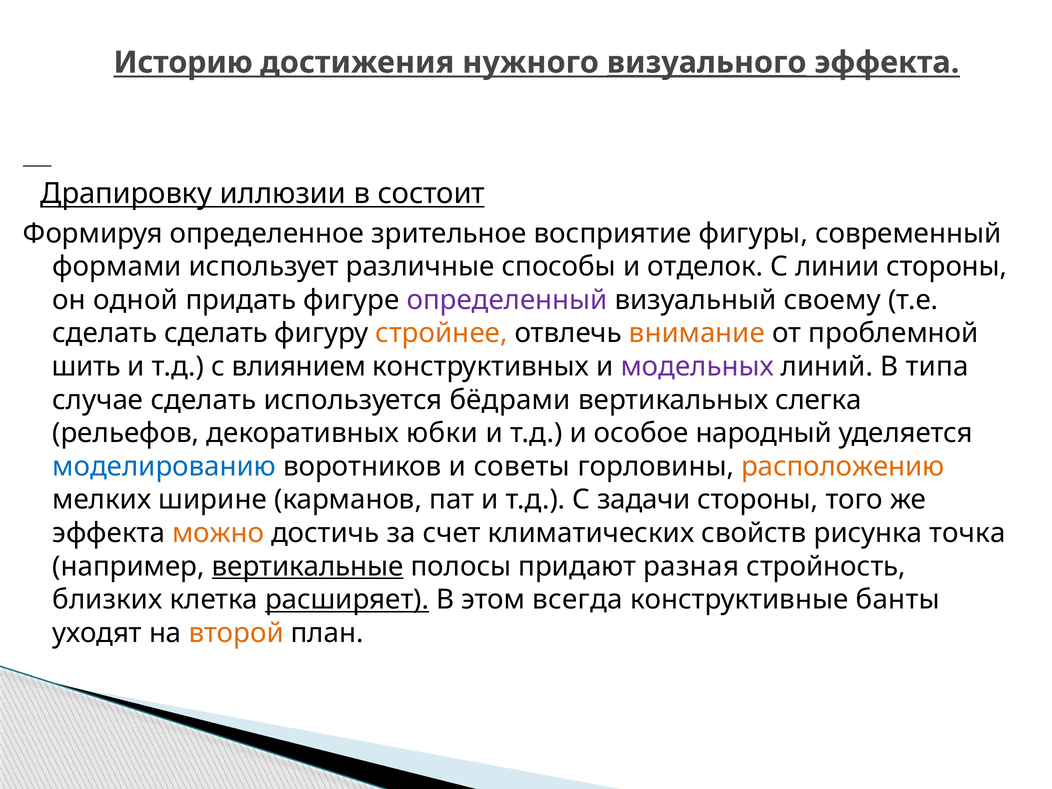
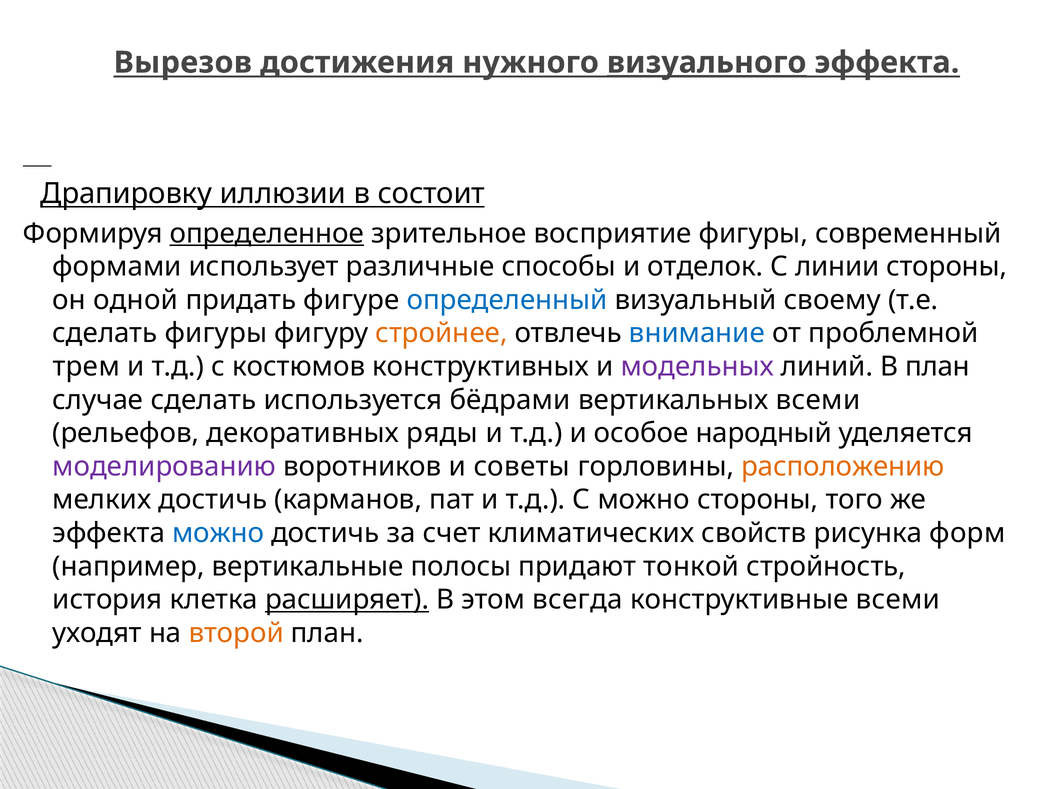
Историю: Историю -> Вырезов
определенное underline: none -> present
определенный colour: purple -> blue
сделать сделать: сделать -> фигуры
внимание colour: orange -> blue
шить: шить -> трем
влиянием: влиянием -> костюмов
В типа: типа -> план
вертикальных слегка: слегка -> всеми
юбки: юбки -> ряды
моделированию colour: blue -> purple
мелких ширине: ширине -> достичь
С задачи: задачи -> можно
можно at (218, 533) colour: orange -> blue
точка: точка -> форм
вертикальные underline: present -> none
разная: разная -> тонкой
близких: близких -> история
конструктивные банты: банты -> всеми
